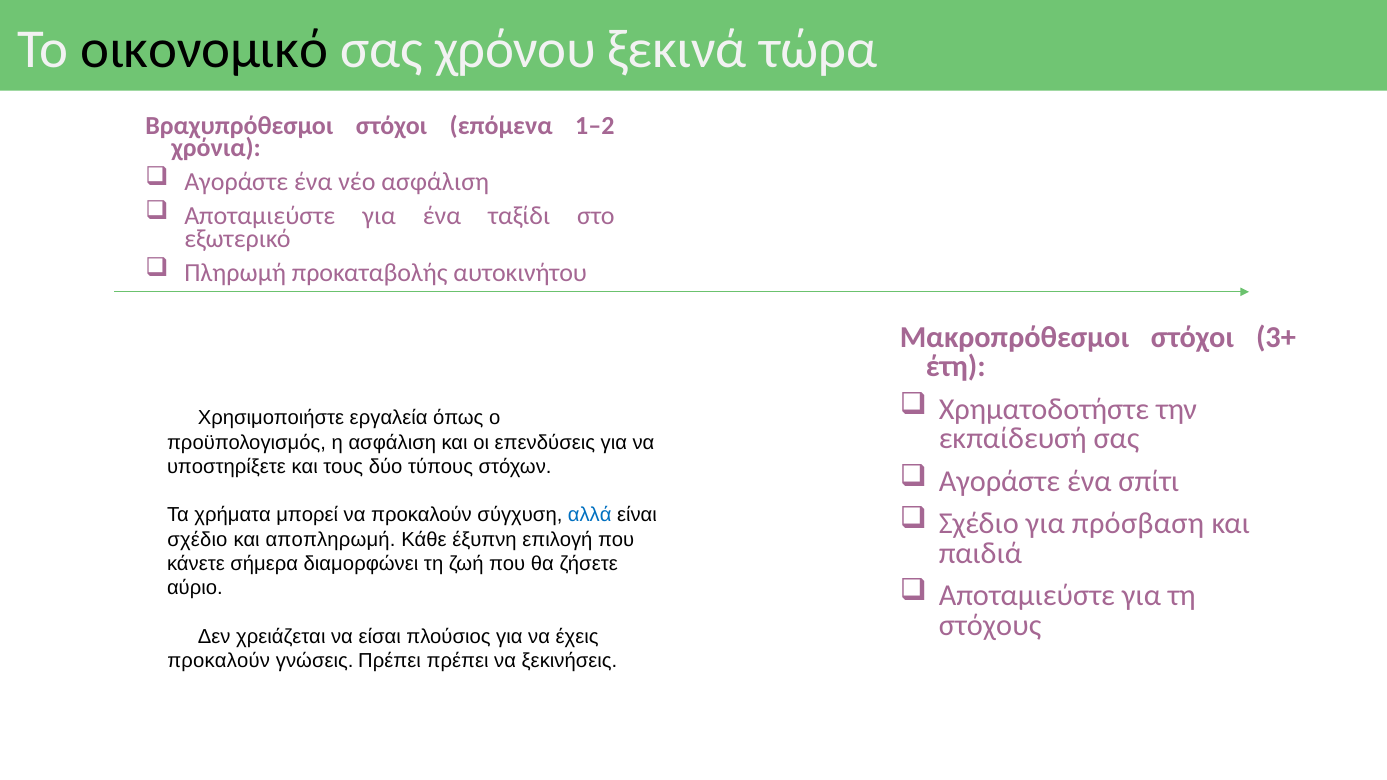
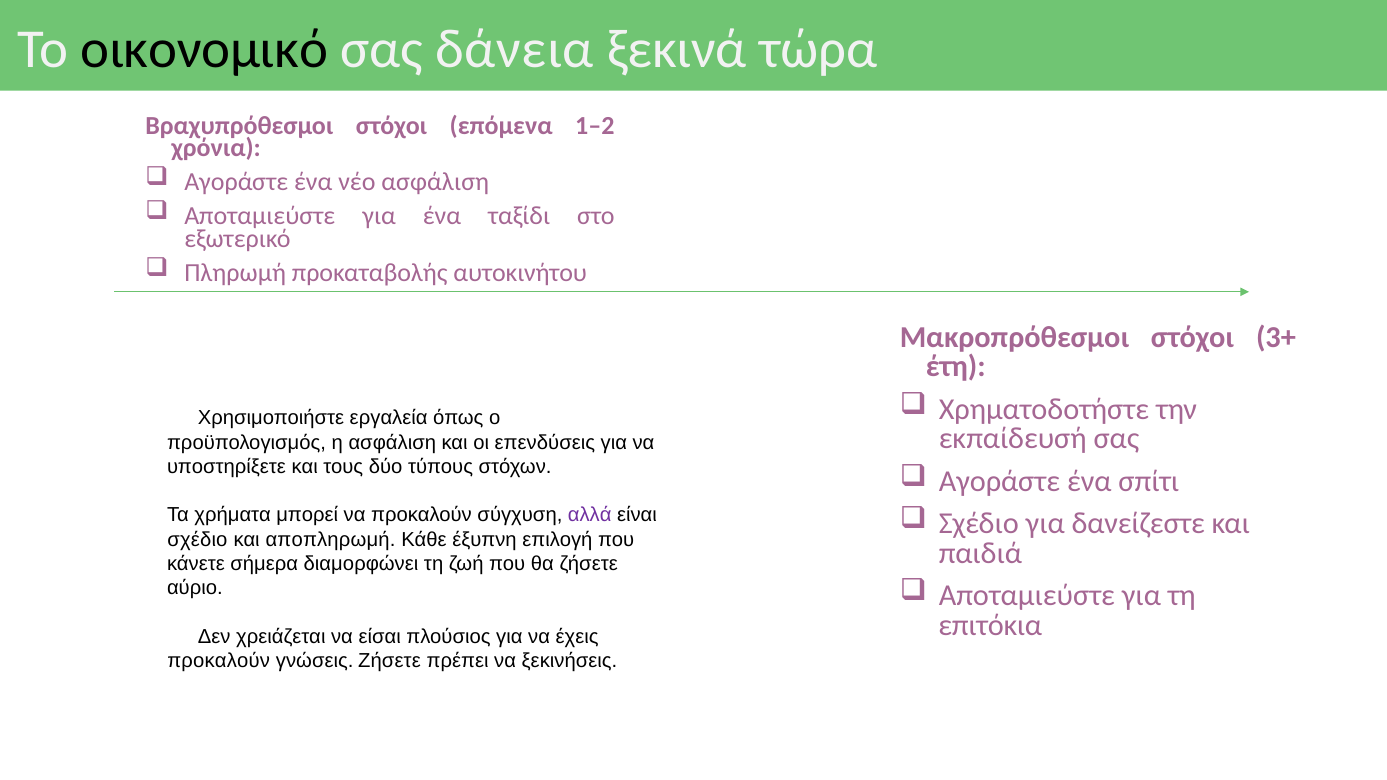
χρόνου: χρόνου -> δάνεια
αλλά colour: blue -> purple
πρόσβαση: πρόσβαση -> δανείζεστε
στόχους: στόχους -> επιτόκια
γνώσεις Πρέπει: Πρέπει -> Ζήσετε
